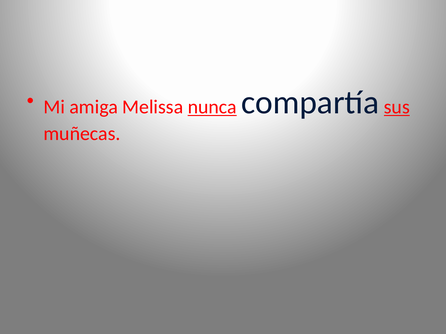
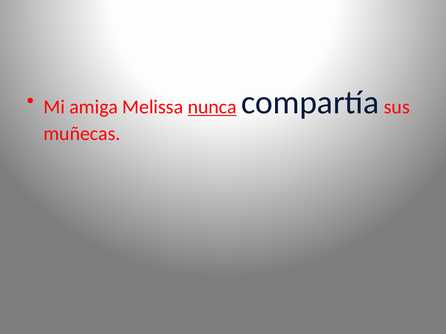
sus underline: present -> none
